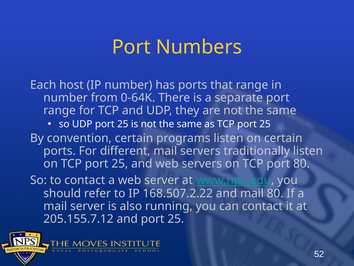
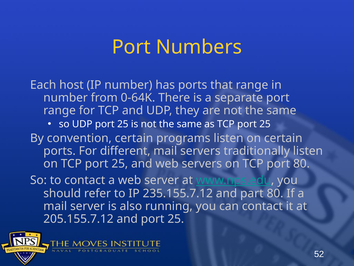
168.507.2.22: 168.507.2.22 -> 235.155.7.12
and mail: mail -> part
